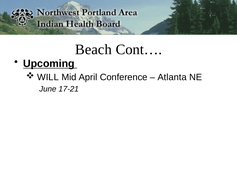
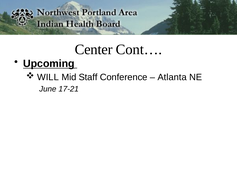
Beach: Beach -> Center
April: April -> Staff
